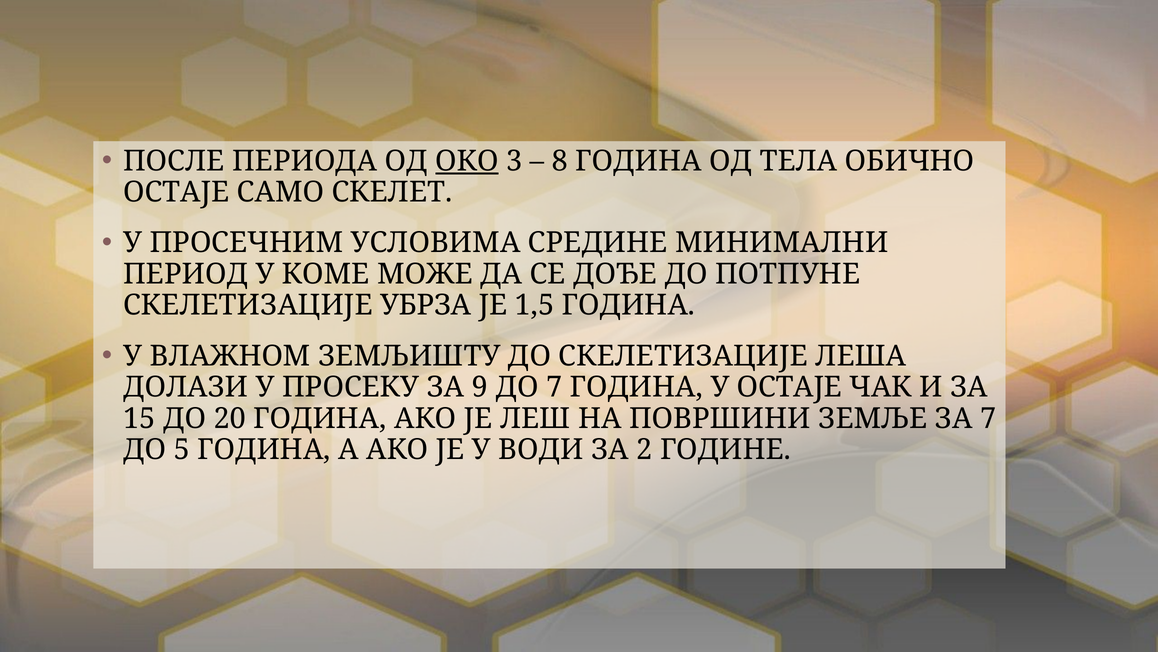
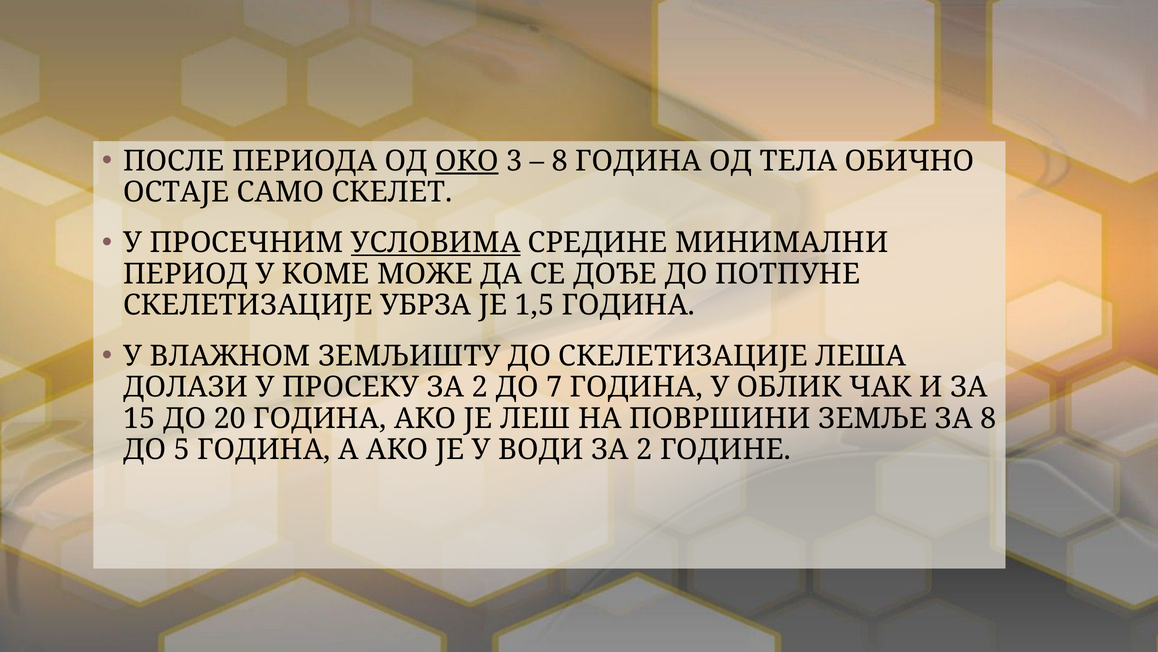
УСЛОВИМА underline: none -> present
ПРОСЕКУ ЗА 9: 9 -> 2
У ОСТАЈЕ: ОСТАЈЕ -> ОБЛИК
ЗА 7: 7 -> 8
